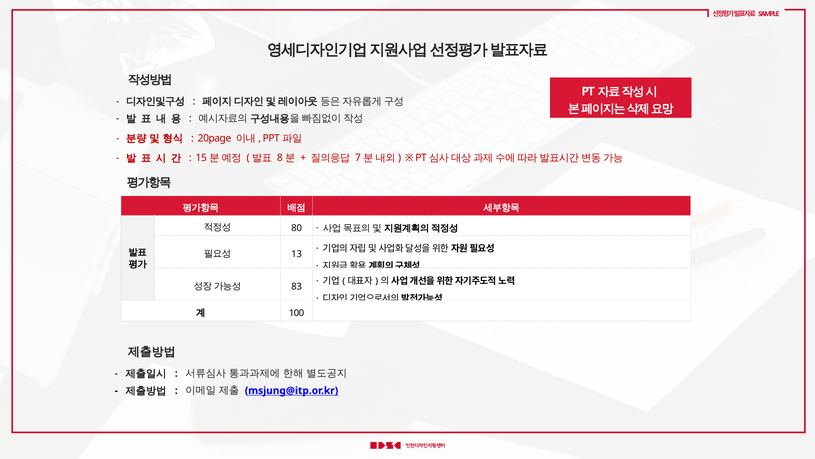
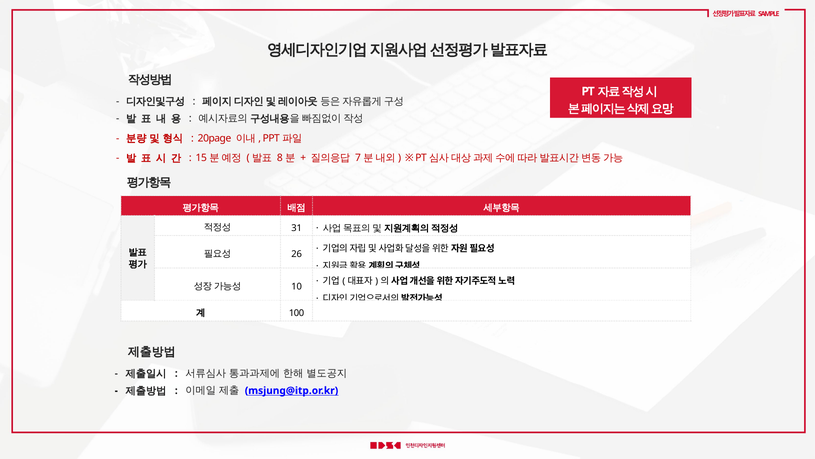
80: 80 -> 31
13: 13 -> 26
83: 83 -> 10
